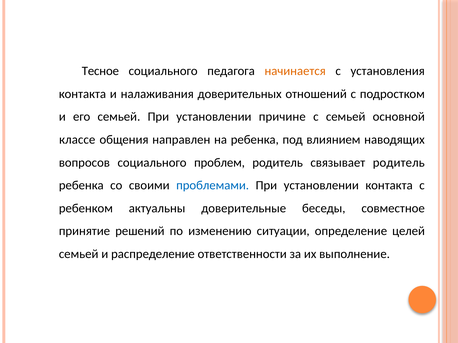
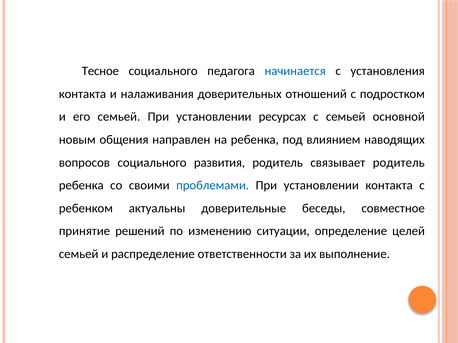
начинается colour: orange -> blue
причине: причине -> ресурсах
классе: классе -> новым
проблем: проблем -> развития
